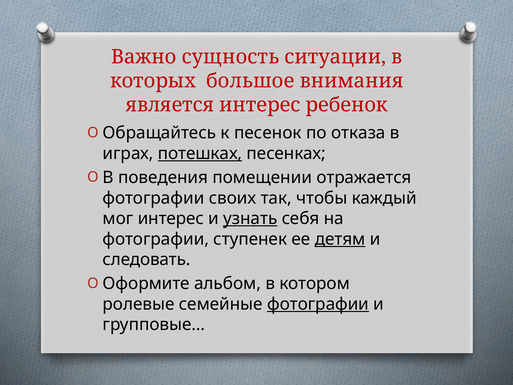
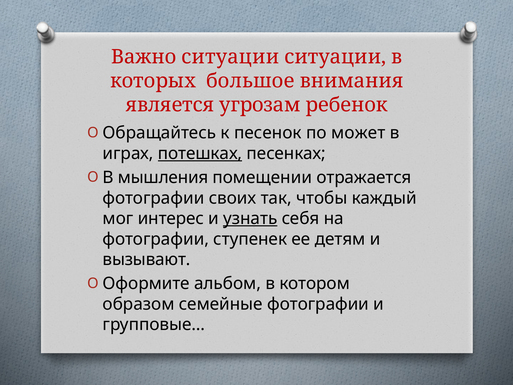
Важно сущность: сущность -> ситуации
является интерес: интерес -> угрозам
отказа: отказа -> может
поведения: поведения -> мышления
детям underline: present -> none
следовать: следовать -> вызывают
ролевые: ролевые -> образом
фотографии at (318, 304) underline: present -> none
